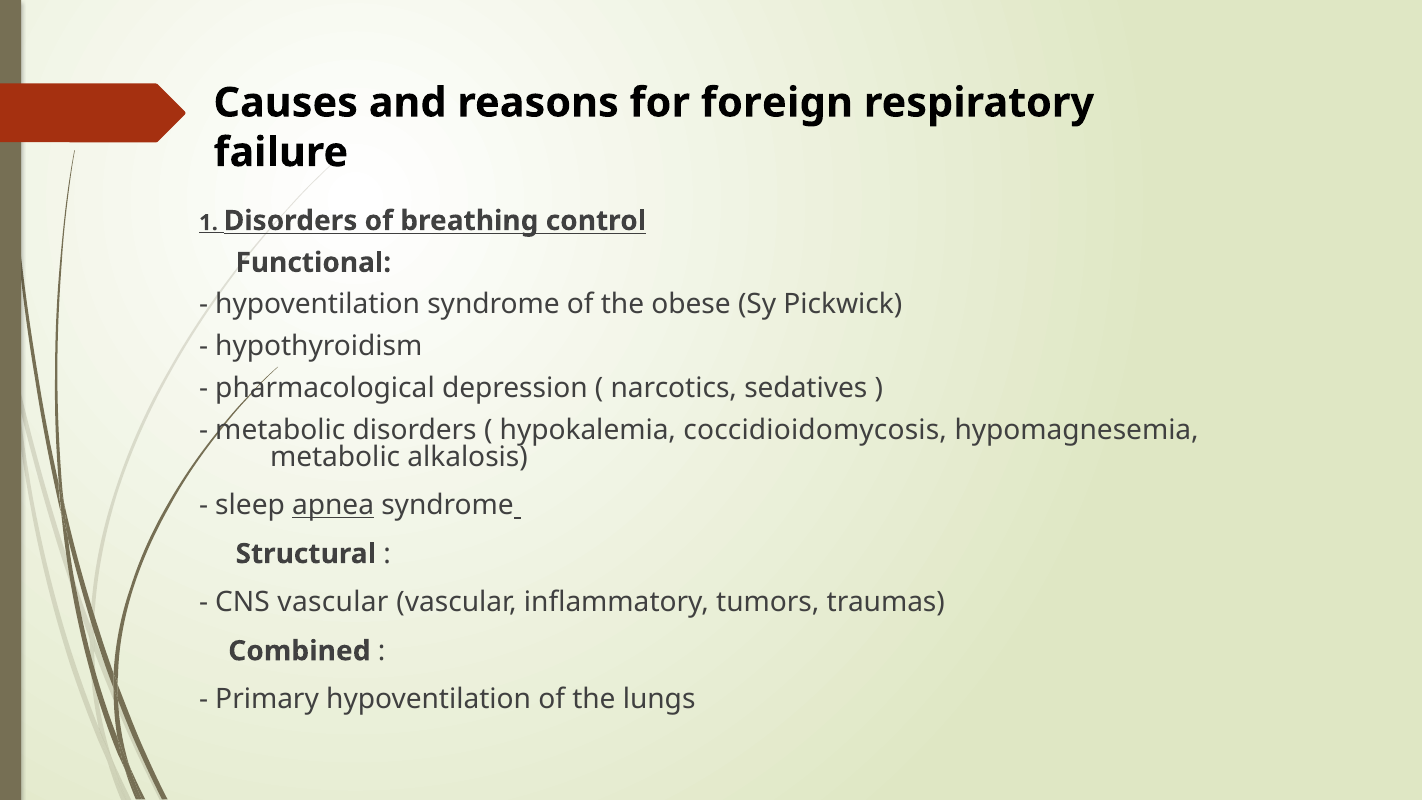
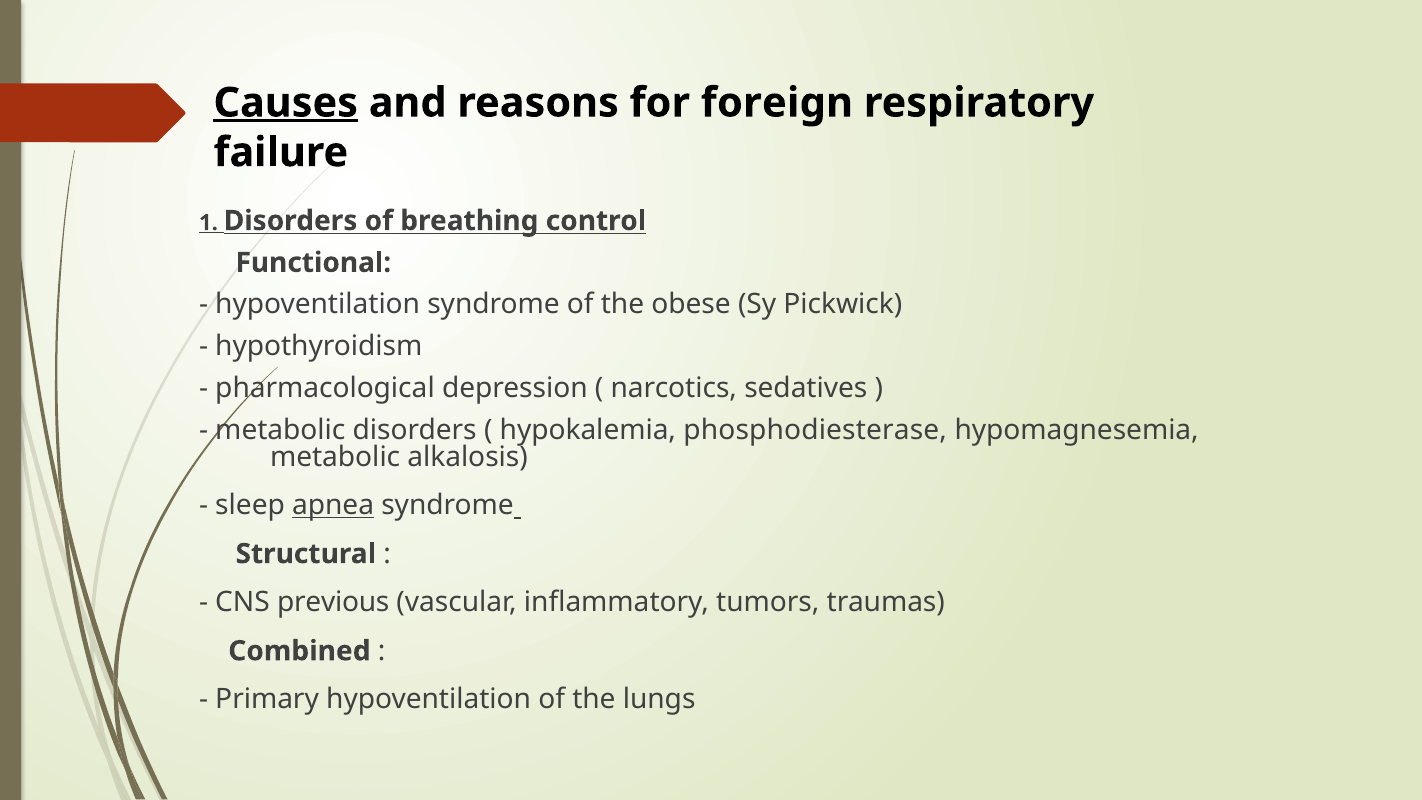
Causes underline: none -> present
coccidioidomycosis: coccidioidomycosis -> phosphodiesterase
CNS vascular: vascular -> previous
